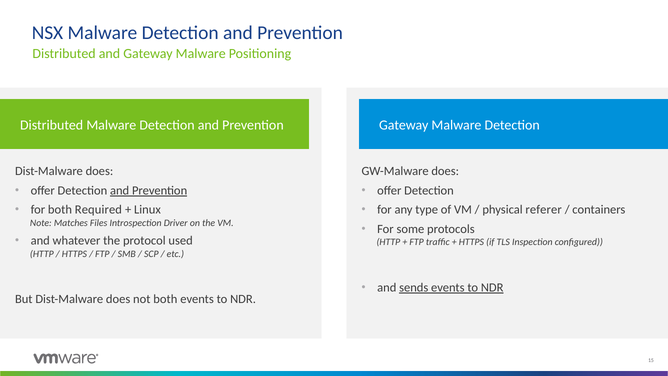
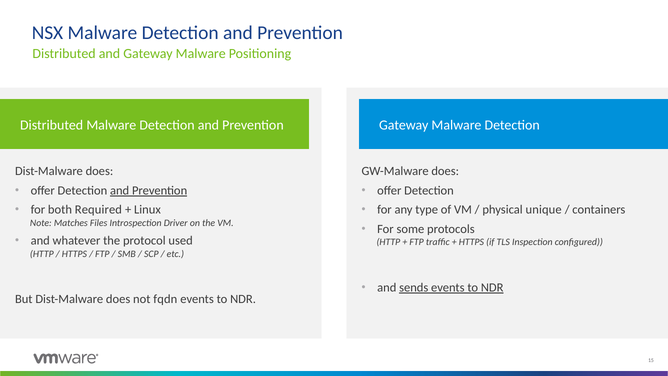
referer: referer -> unique
not both: both -> fqdn
